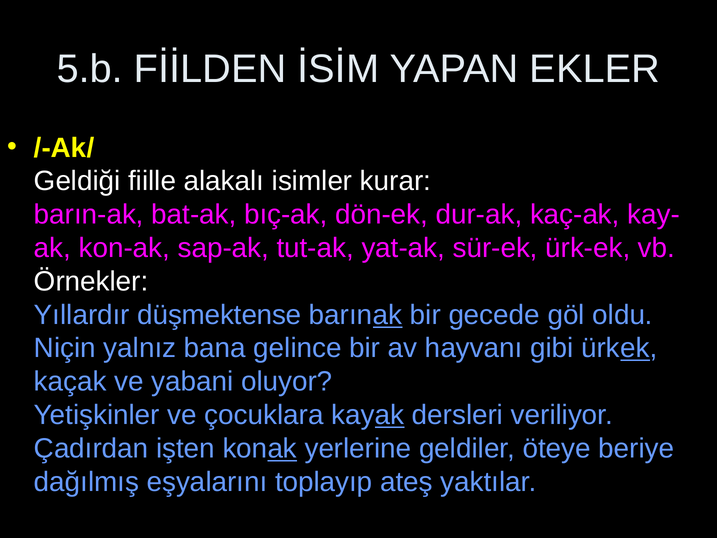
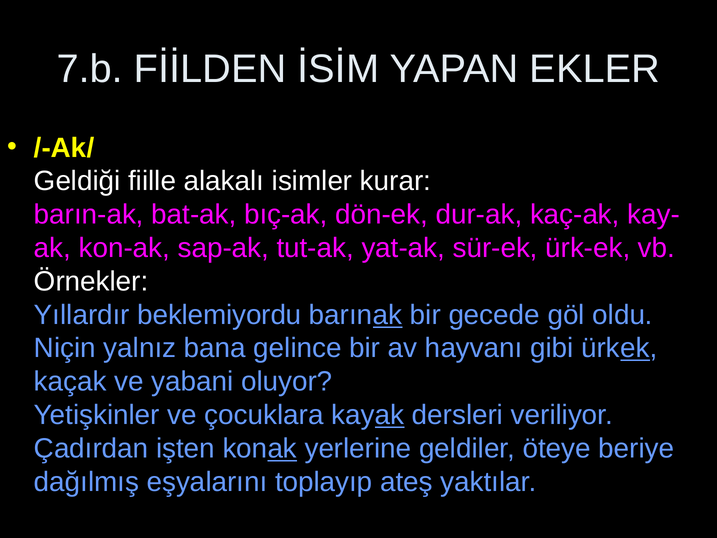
5.b: 5.b -> 7.b
düşmektense: düşmektense -> beklemiyordu
